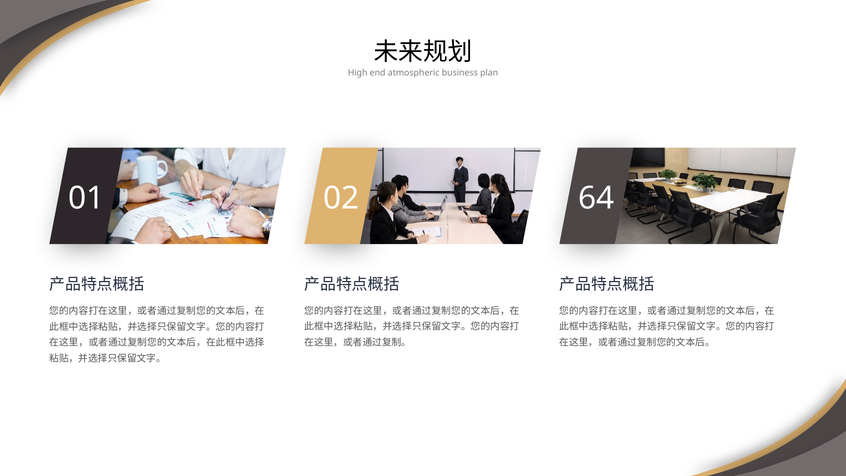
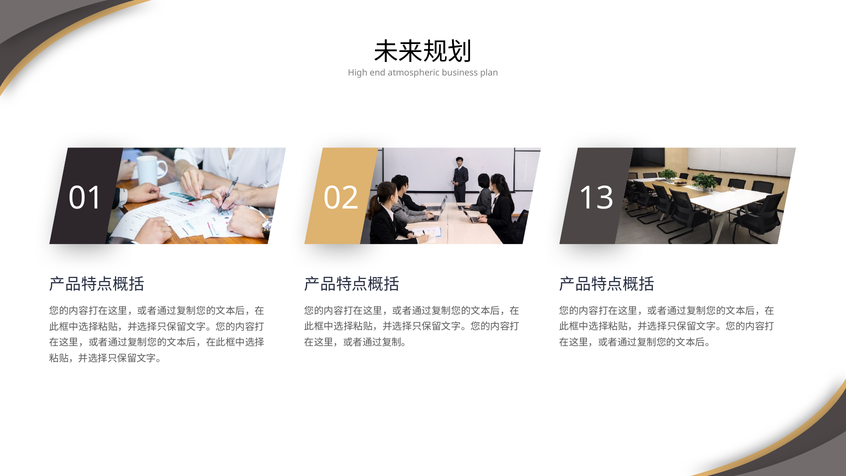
64: 64 -> 13
